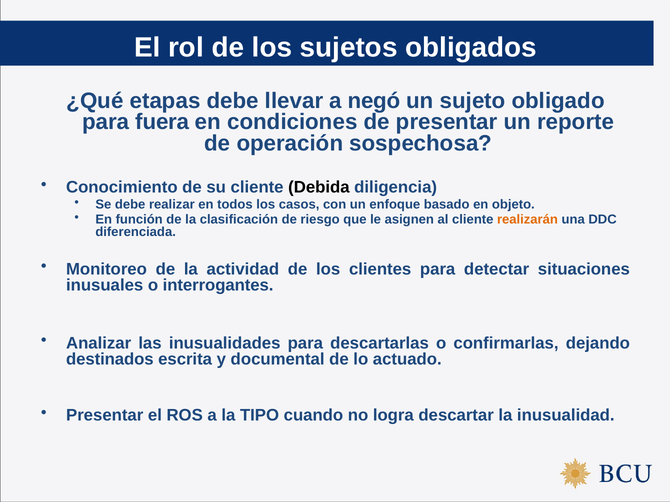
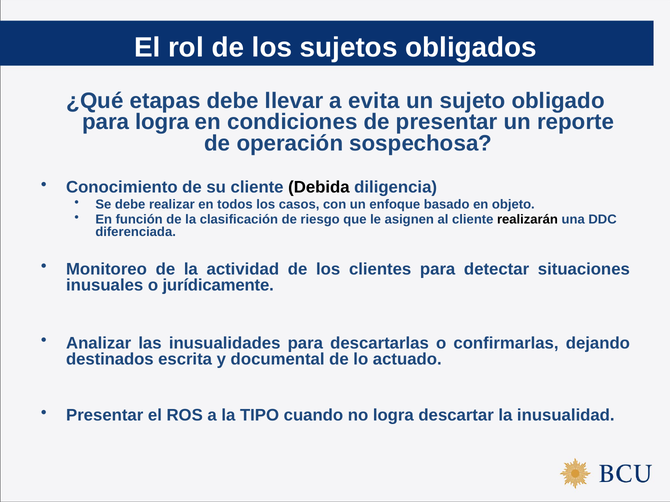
negó: negó -> evita
para fuera: fuera -> logra
realizarán colour: orange -> black
interrogantes: interrogantes -> jurídicamente
